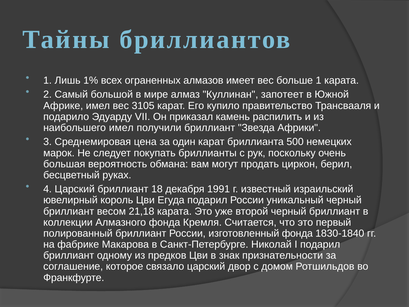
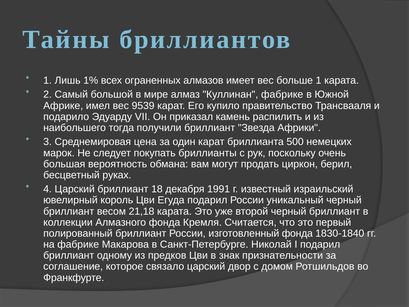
Куллинан запотеет: запотеет -> фабрике
3105: 3105 -> 9539
наибольшего имел: имел -> тогда
